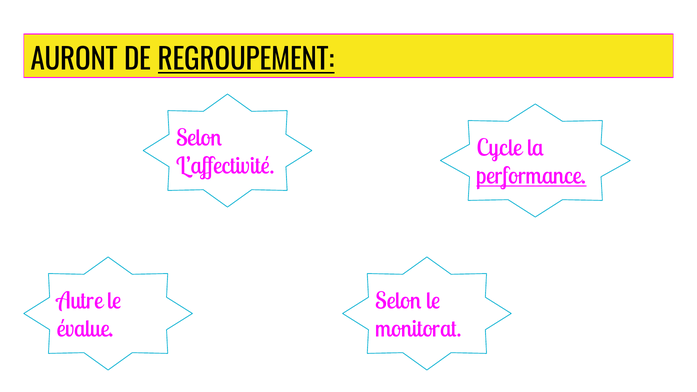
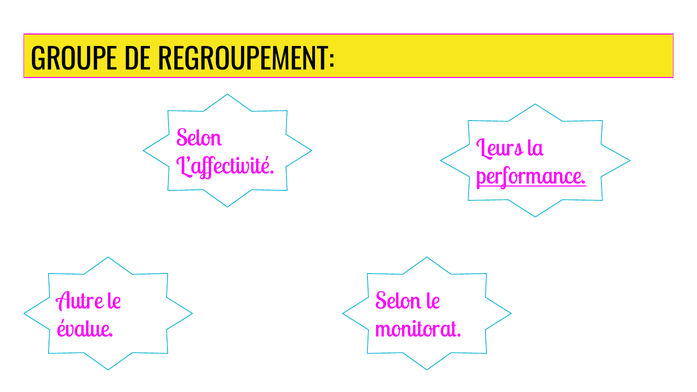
AURONT: AURONT -> GROUPE
REGROUPEMENT underline: present -> none
Cycle: Cycle -> Leurs
